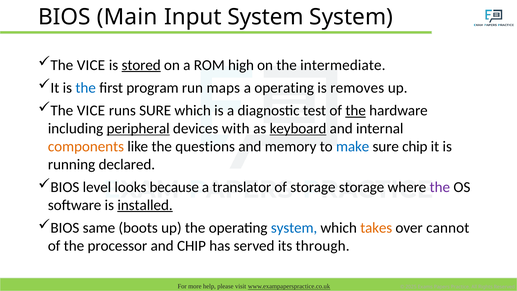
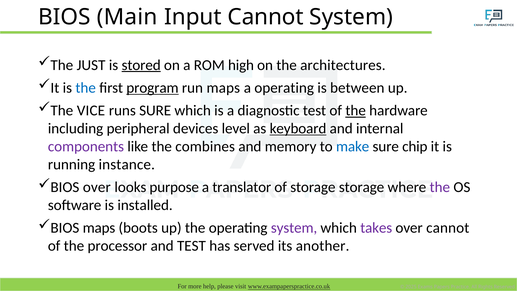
Input System: System -> Cannot
VICE at (91, 65): VICE -> JUST
intermediate: intermediate -> architectures
program underline: none -> present
removes: removes -> between
peripheral underline: present -> none
with: with -> level
components colour: orange -> purple
questions: questions -> combines
declared: declared -> instance
BIOS level: level -> over
because: because -> purpose
installed underline: present -> none
BIOS same: same -> maps
system at (294, 228) colour: blue -> purple
takes colour: orange -> purple
and CHIP: CHIP -> TEST
through: through -> another
